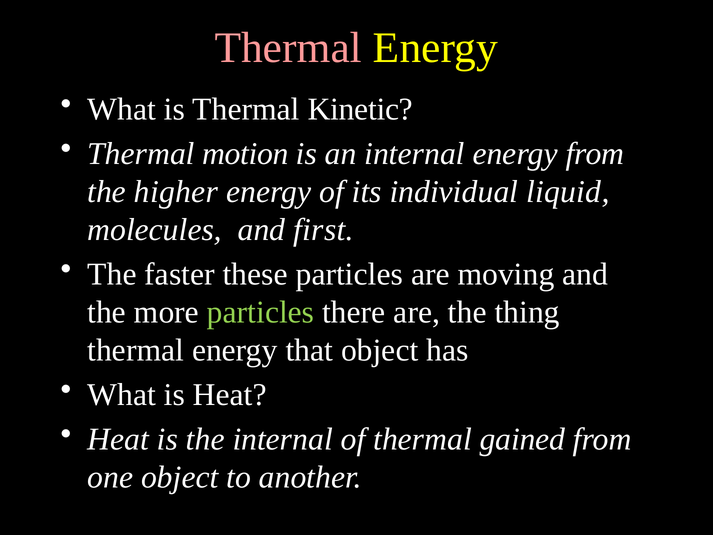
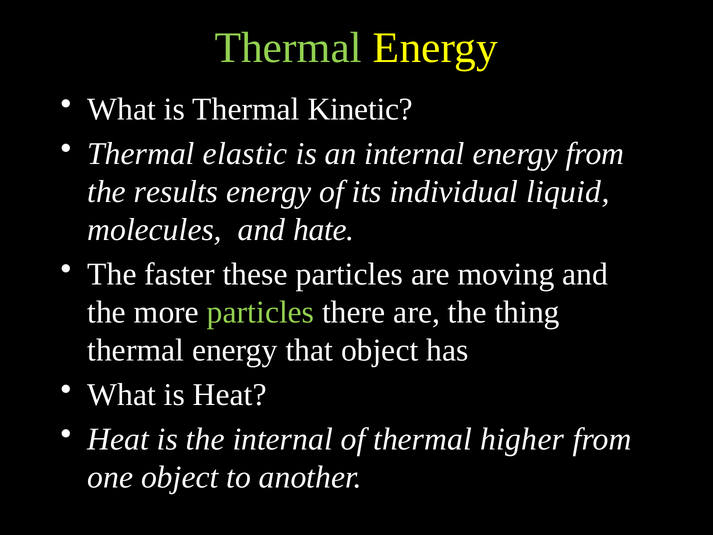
Thermal at (288, 48) colour: pink -> light green
motion: motion -> elastic
higher: higher -> results
first: first -> hate
gained: gained -> higher
